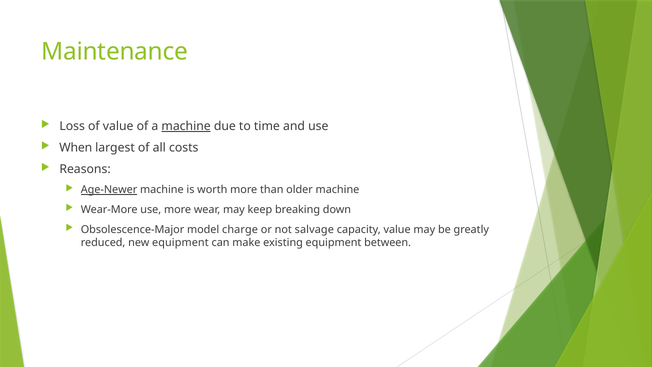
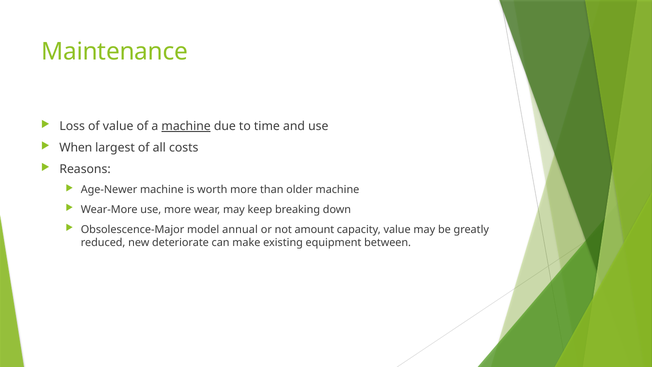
Age-Newer underline: present -> none
charge: charge -> annual
salvage: salvage -> amount
new equipment: equipment -> deteriorate
